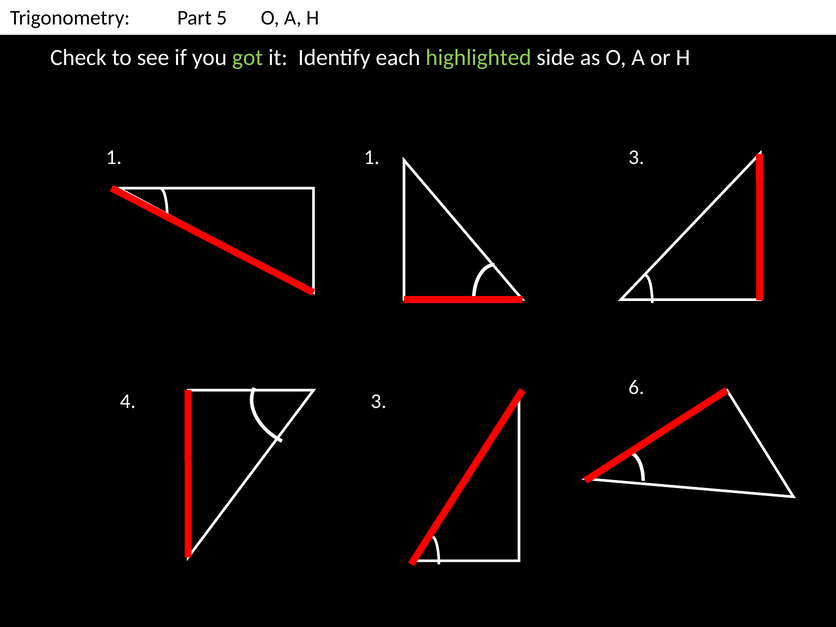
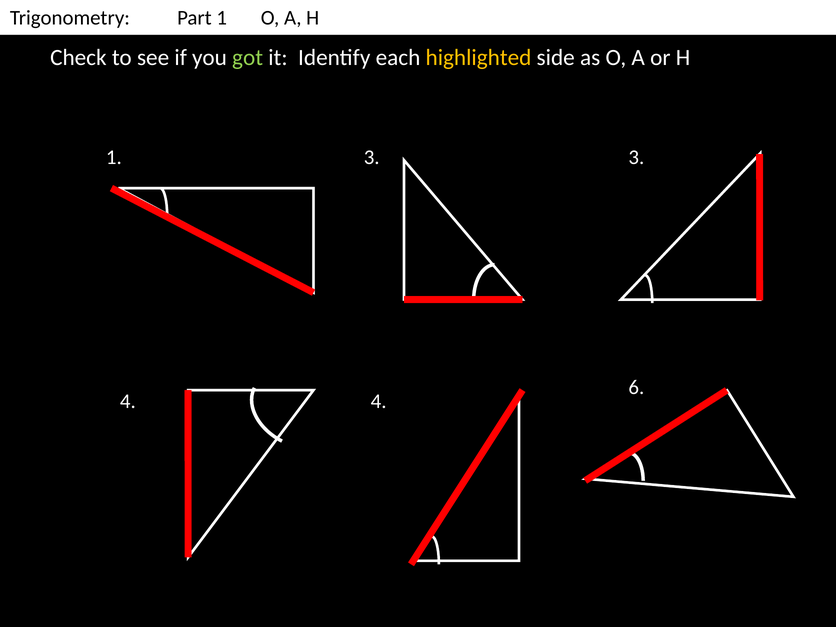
Part 5: 5 -> 1
highlighted colour: light green -> yellow
1 1: 1 -> 3
4 3: 3 -> 4
